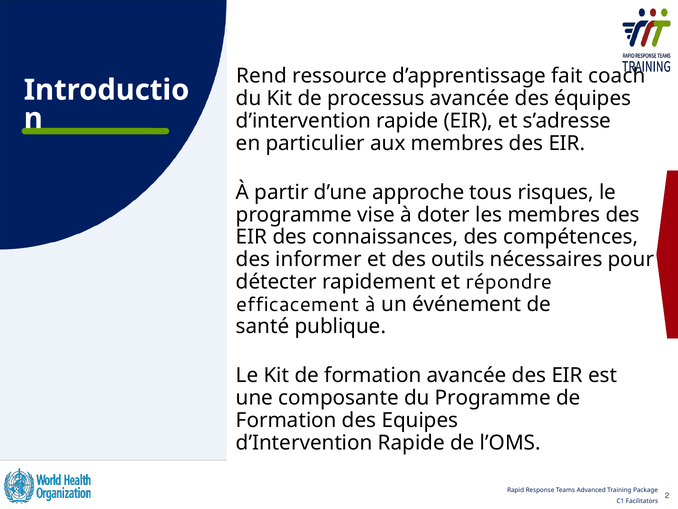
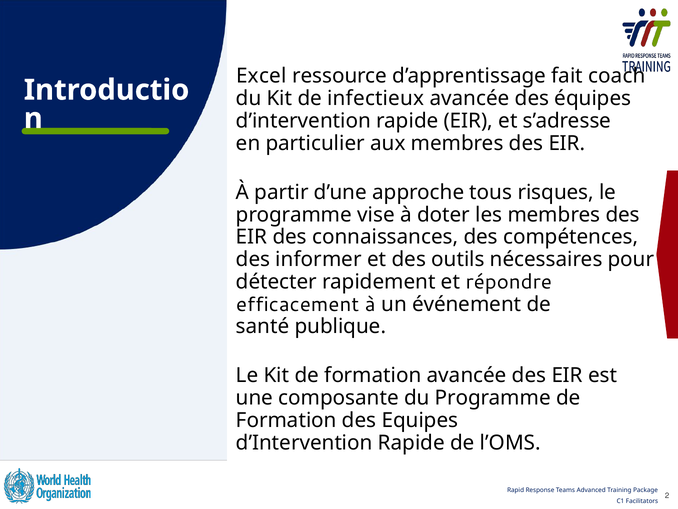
Rend: Rend -> Excel
processus: processus -> infectieux
